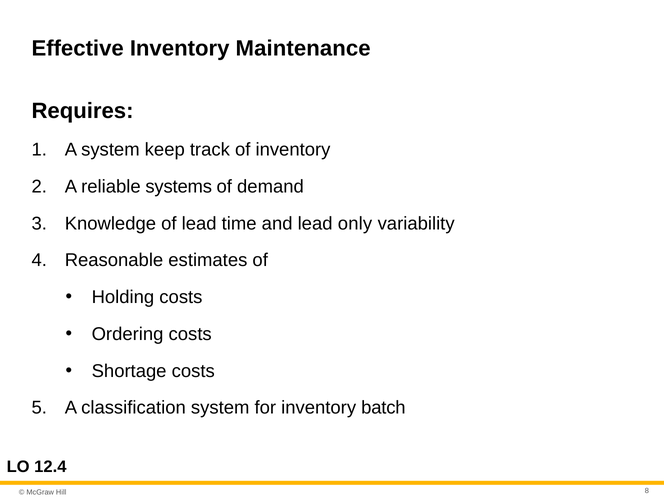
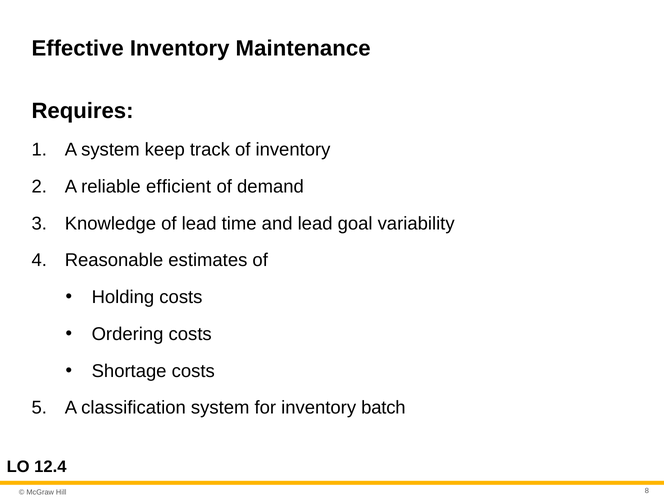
systems: systems -> efficient
only: only -> goal
